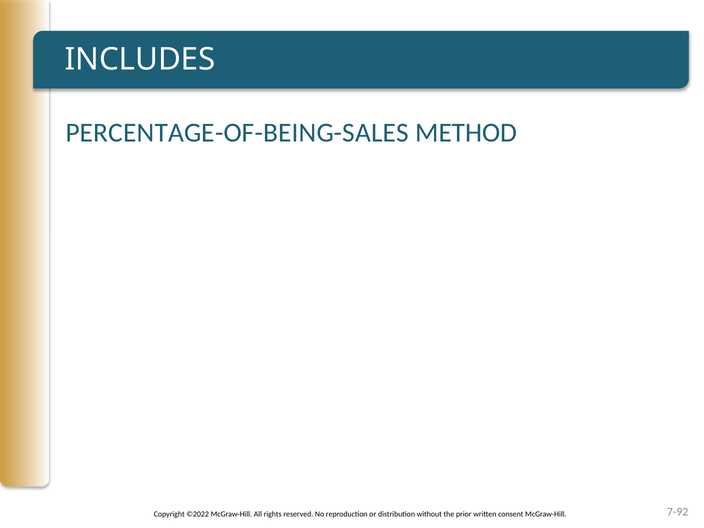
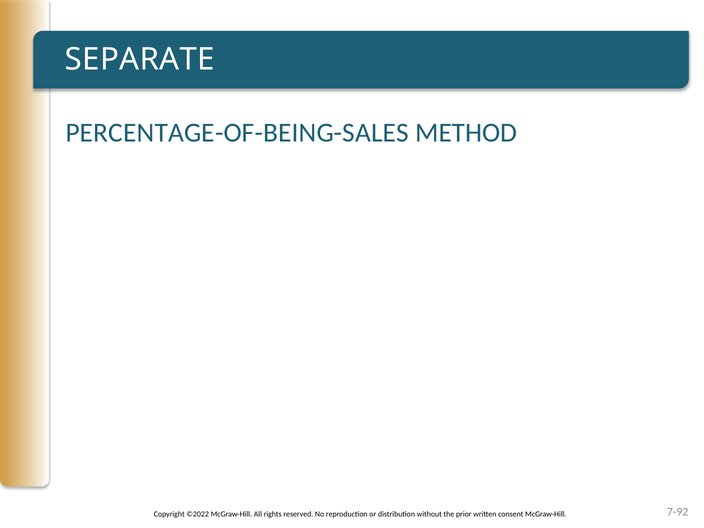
INCLUDES: INCLUDES -> SEPARATE
